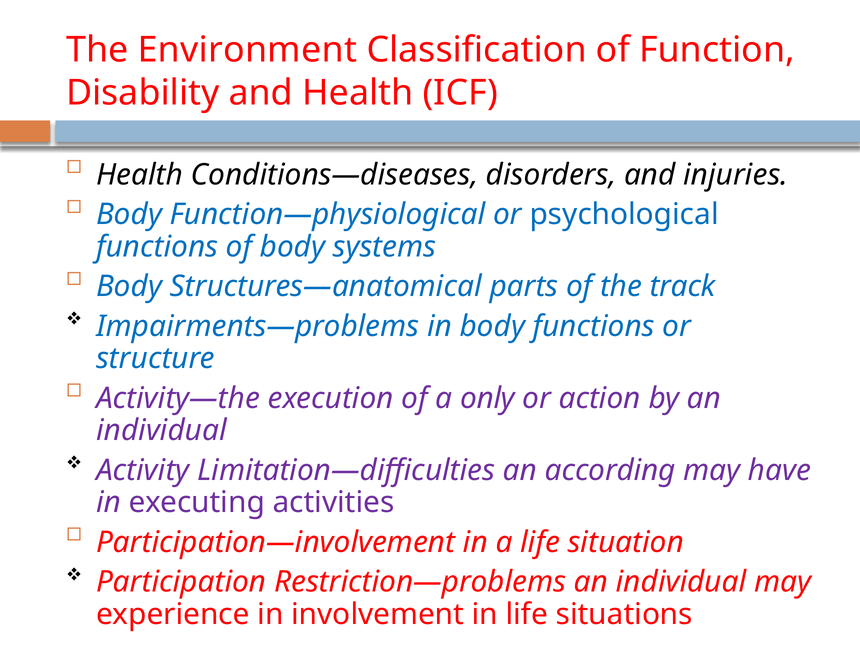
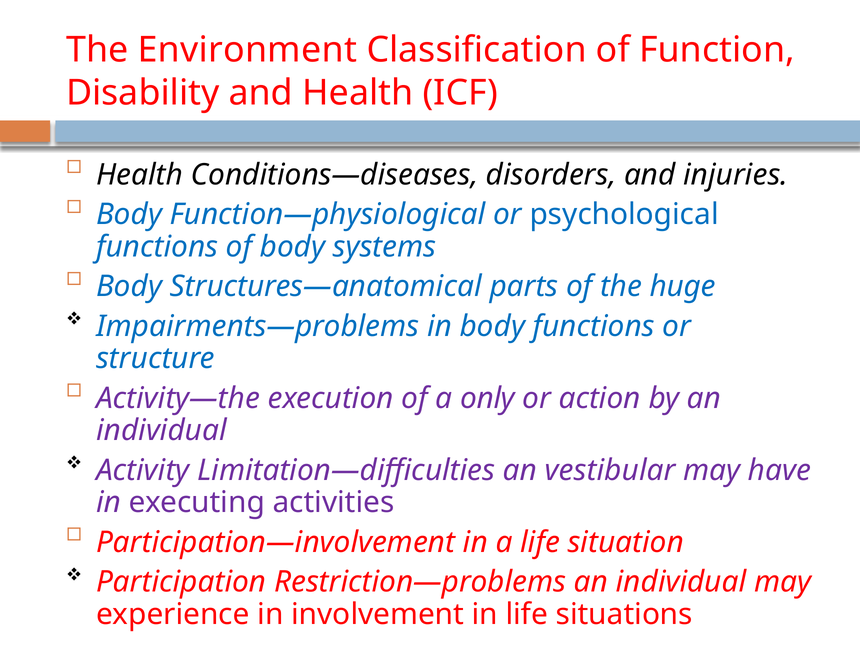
track: track -> huge
according: according -> vestibular
